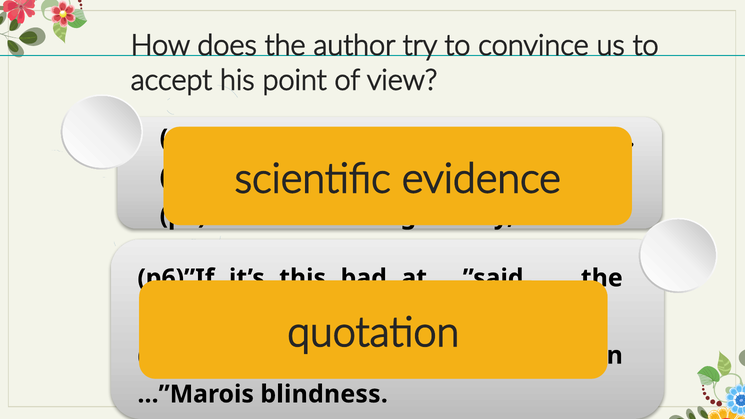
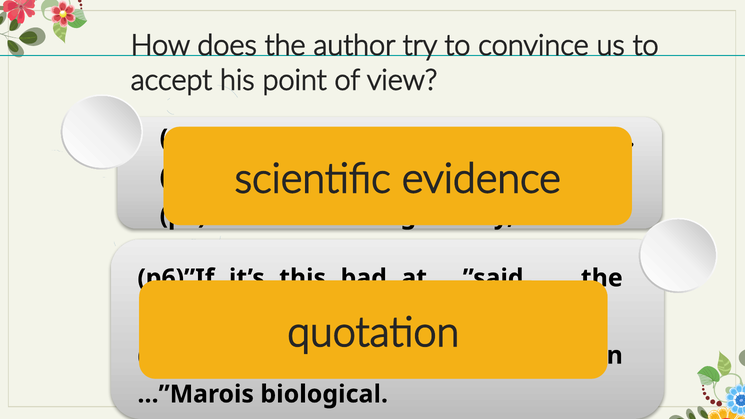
blindness: blindness -> biological
